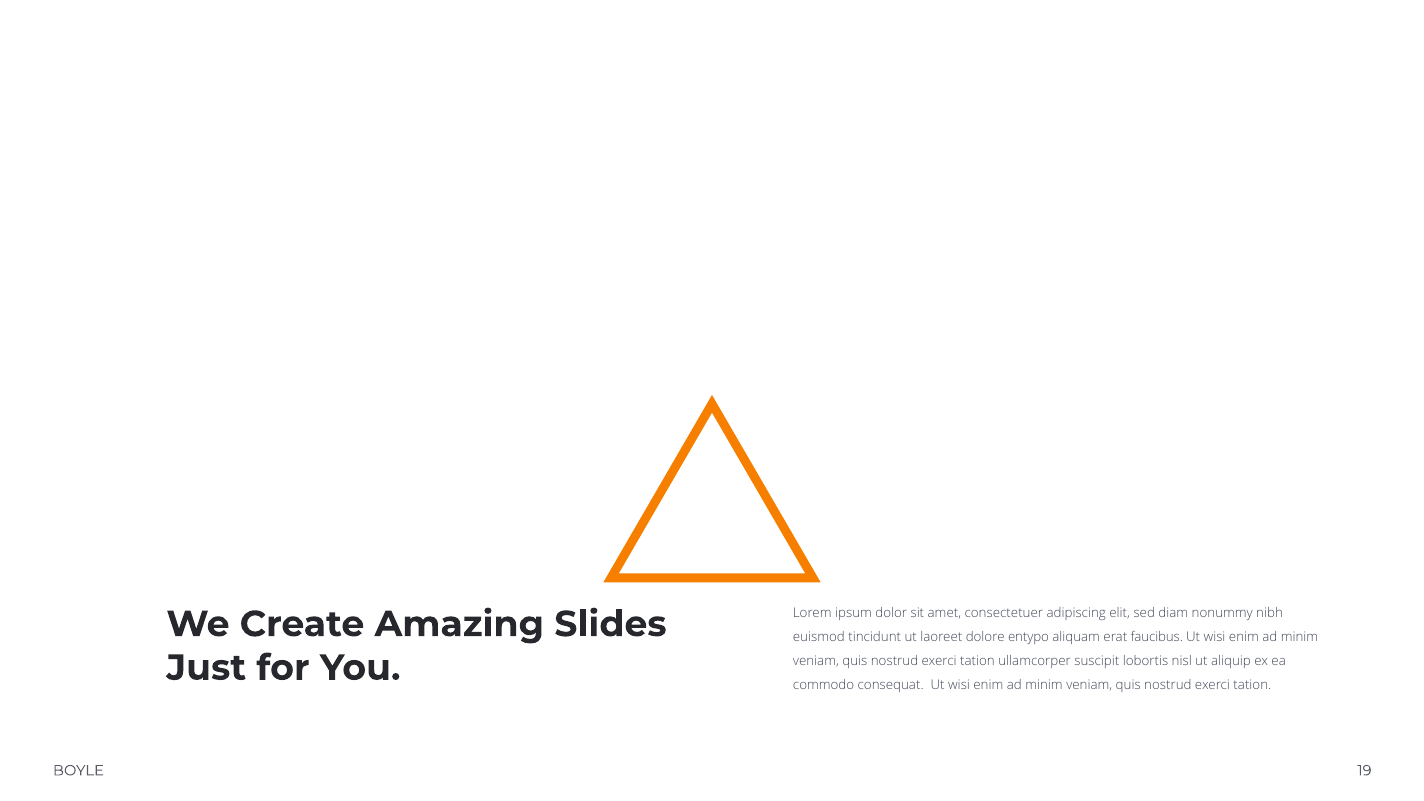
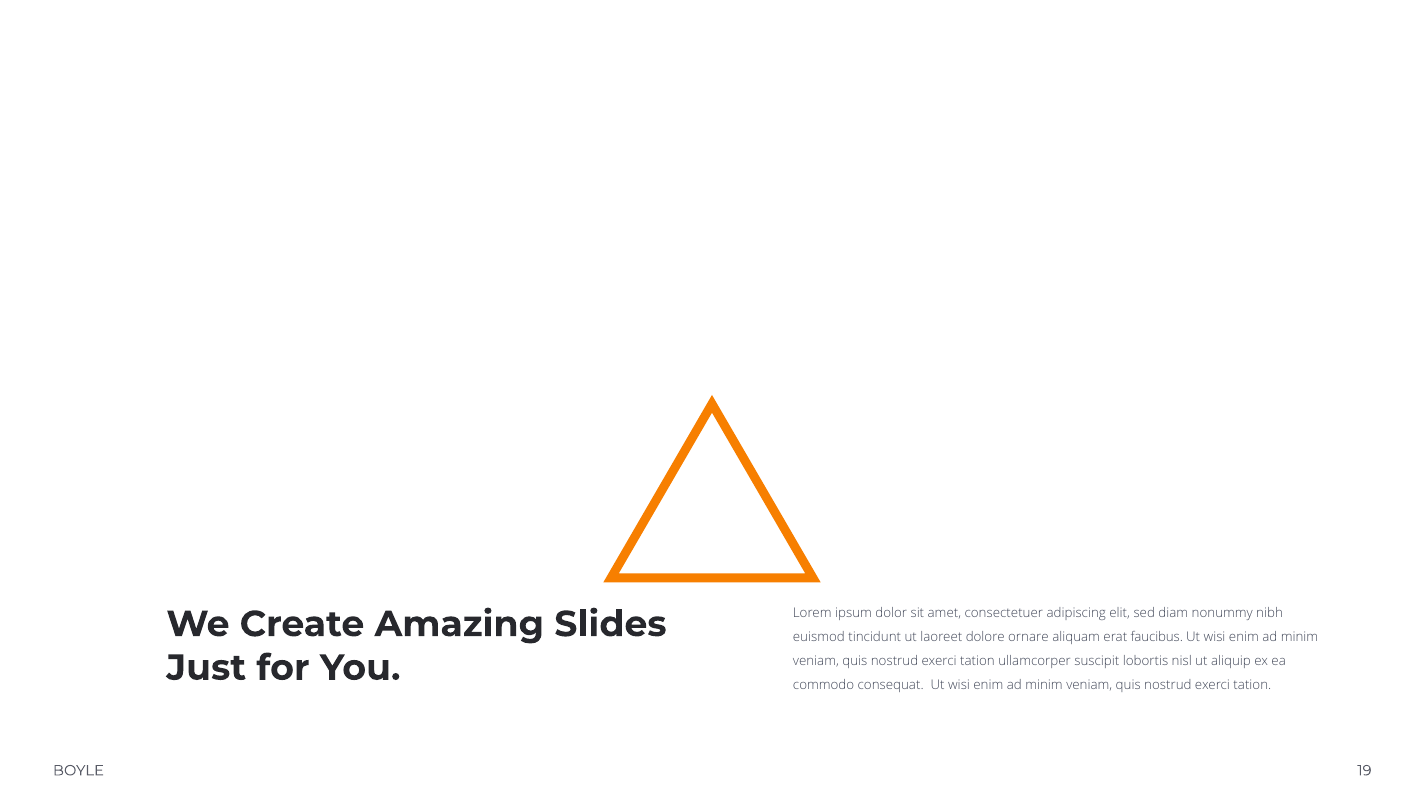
entypo: entypo -> ornare
